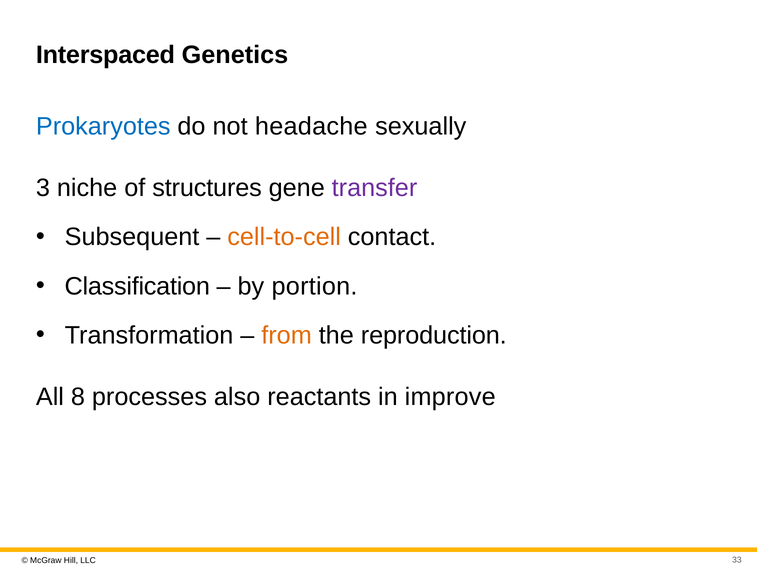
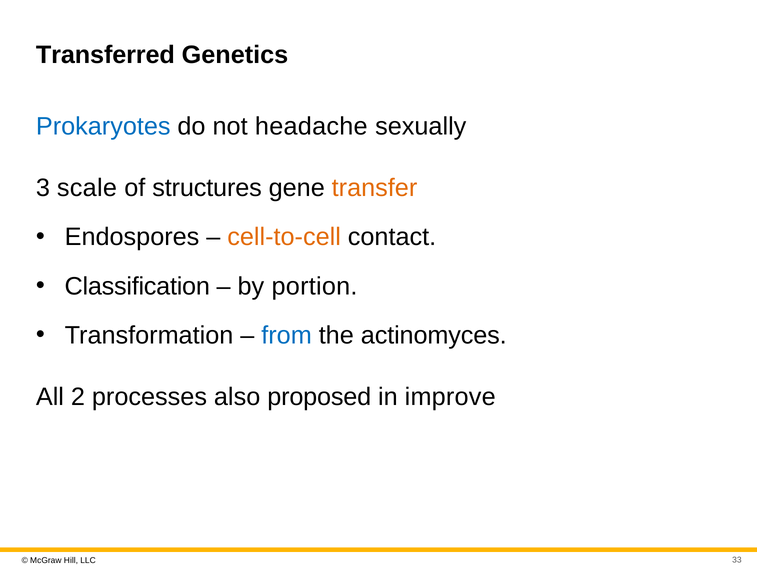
Interspaced: Interspaced -> Transferred
niche: niche -> scale
transfer colour: purple -> orange
Subsequent: Subsequent -> Endospores
from colour: orange -> blue
reproduction: reproduction -> actinomyces
8: 8 -> 2
reactants: reactants -> proposed
